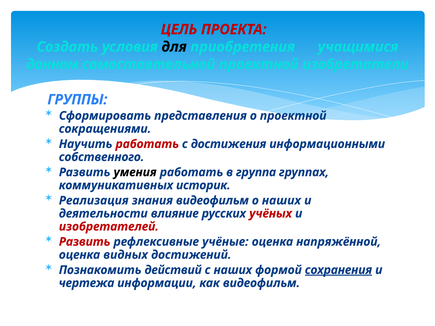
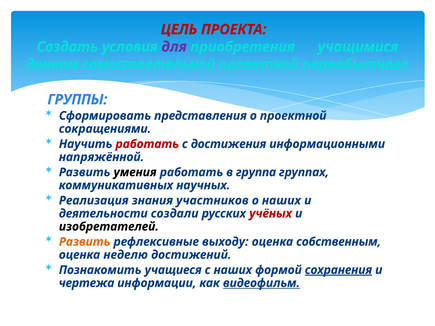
для colour: black -> purple
изобретатели: изобретатели -> первобытного
собственного: собственного -> напряжённой
историк: историк -> научных
знания видеофильм: видеофильм -> участников
влияние: влияние -> создали
изобретателей colour: red -> black
Развить at (85, 242) colour: red -> orange
учёные: учёные -> выходу
напряжённой: напряжённой -> собственным
видных: видных -> неделю
действий: действий -> учащиеся
видеофильм at (261, 283) underline: none -> present
